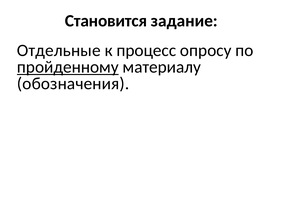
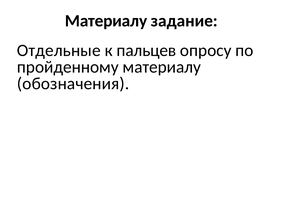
Становится at (106, 21): Становится -> Материалу
процесс: процесс -> пальцев
пройденному underline: present -> none
